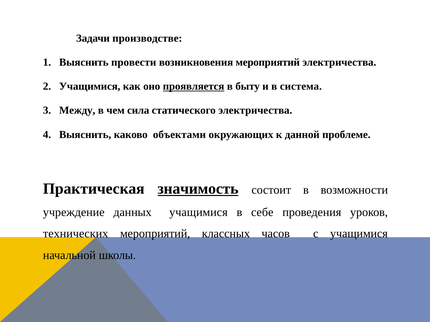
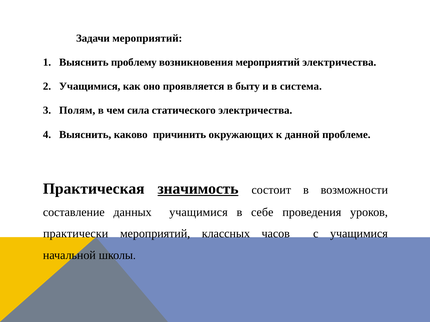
Задачи производстве: производстве -> мероприятий
провести: провести -> проблему
проявляется underline: present -> none
Между: Между -> Полям
объектами: объектами -> причинить
учреждение: учреждение -> составление
технических: технических -> практически
